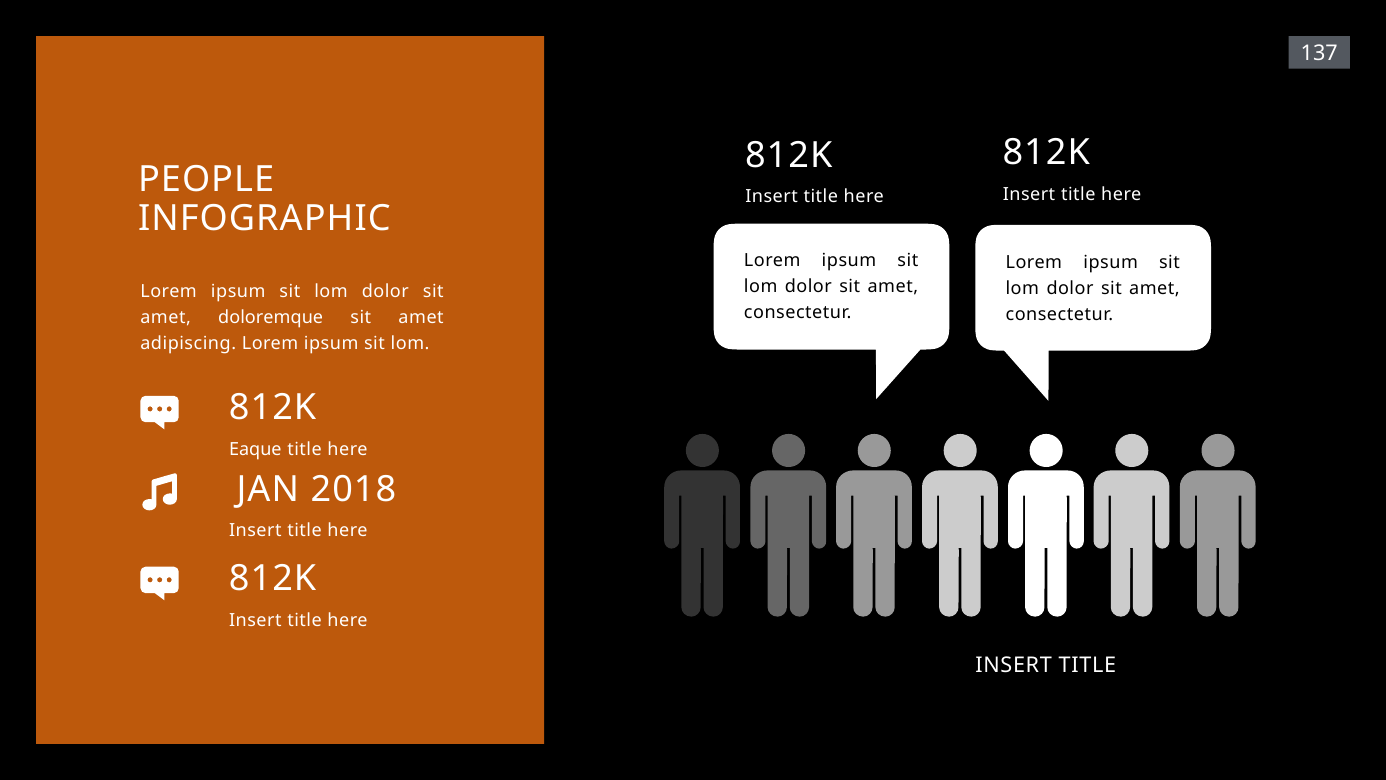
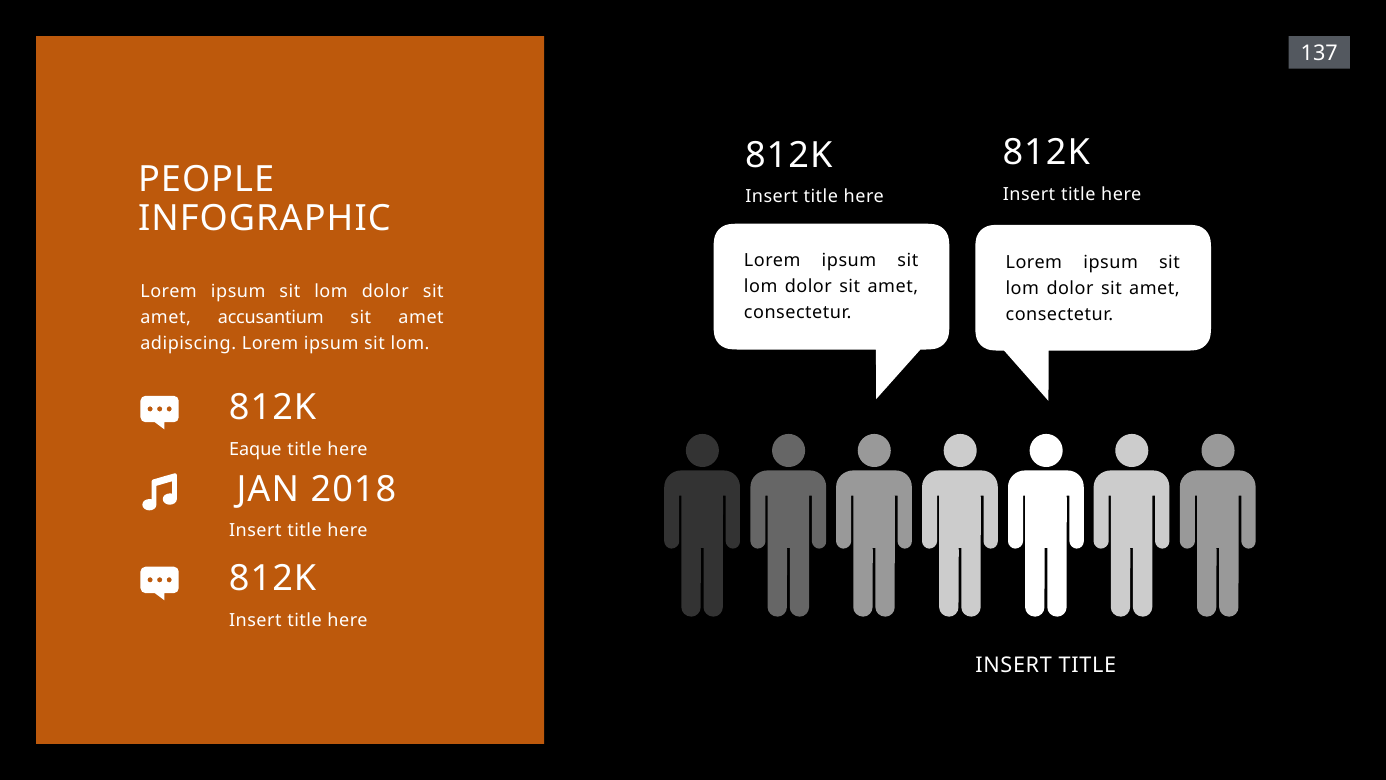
doloremque: doloremque -> accusantium
